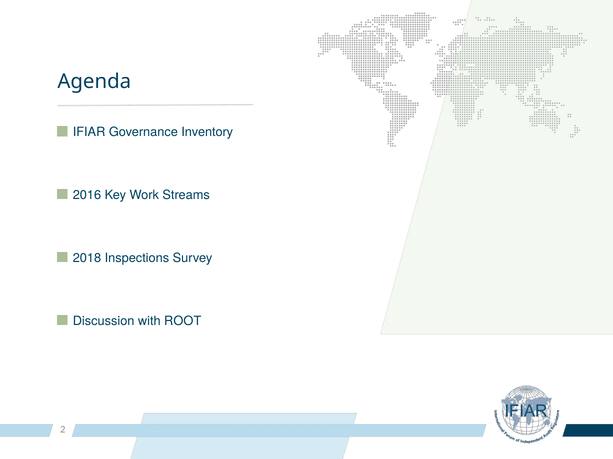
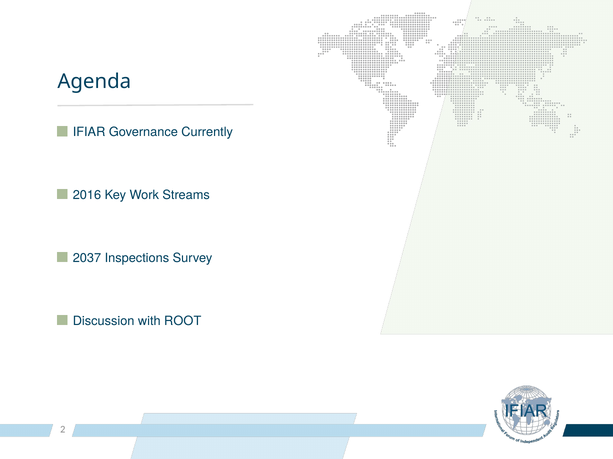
Inventory: Inventory -> Currently
2018: 2018 -> 2037
